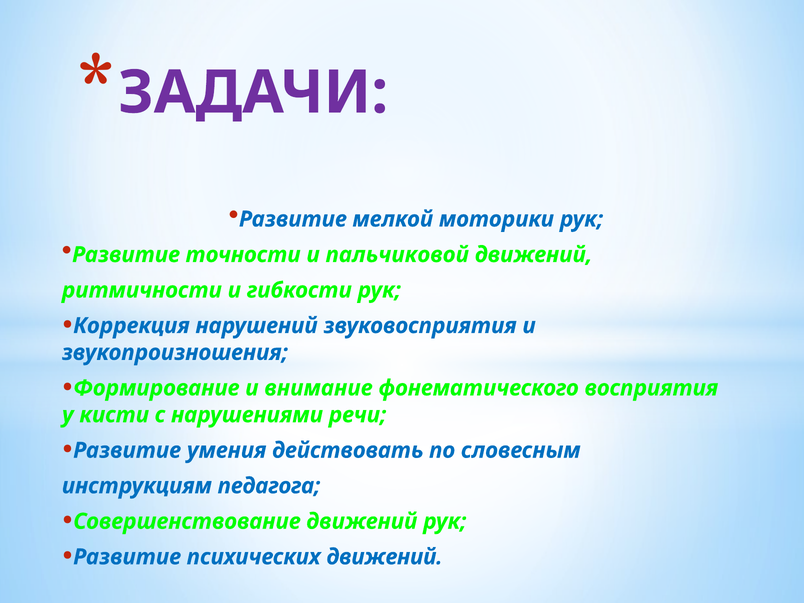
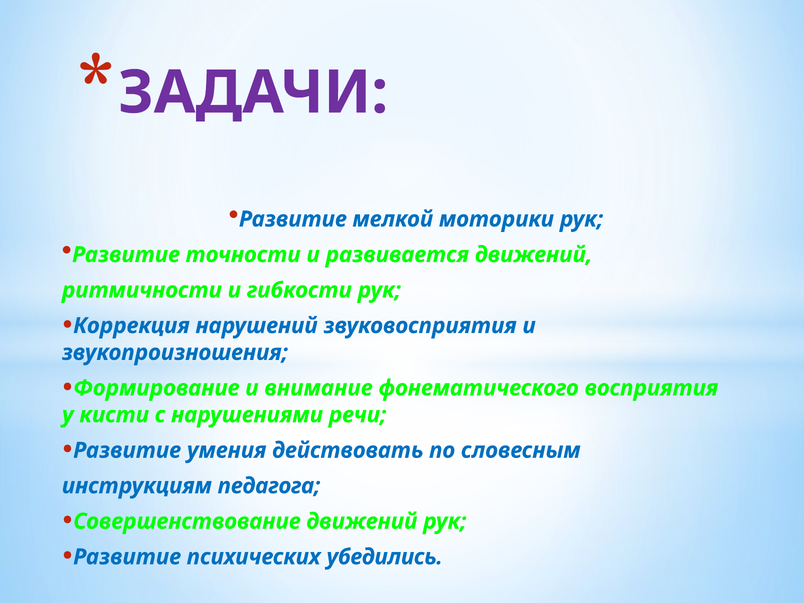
пальчиковой: пальчиковой -> развивается
психических движений: движений -> убедились
